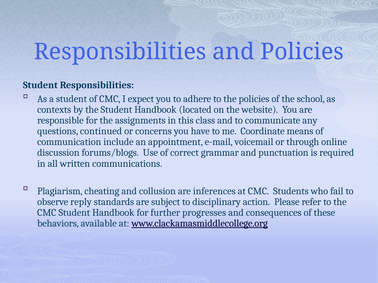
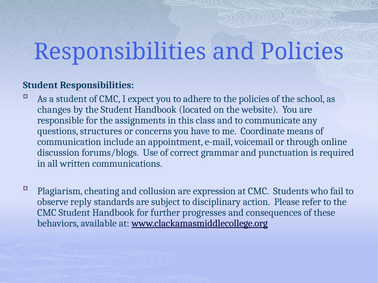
contexts: contexts -> changes
continued: continued -> structures
inferences: inferences -> expression
